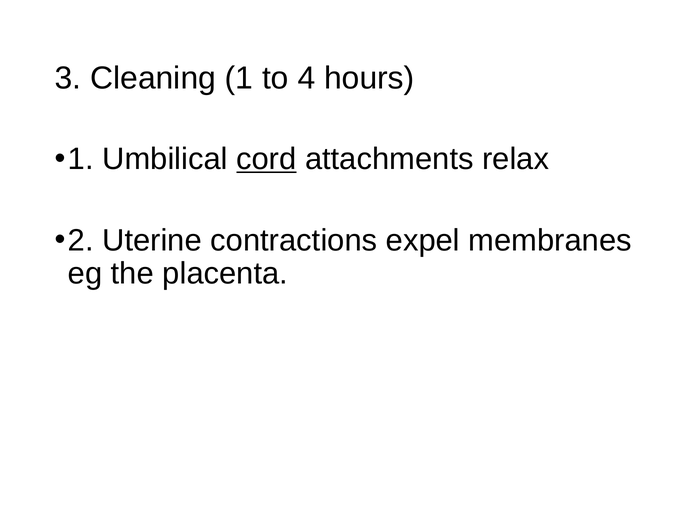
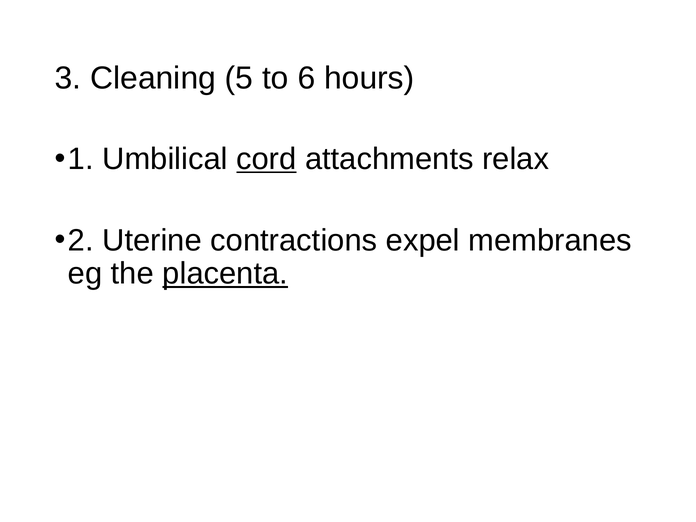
1: 1 -> 5
4: 4 -> 6
placenta underline: none -> present
